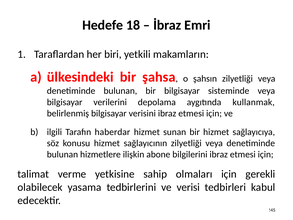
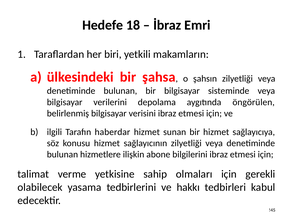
kullanmak: kullanmak -> öngörülen
verisi: verisi -> hakkı
